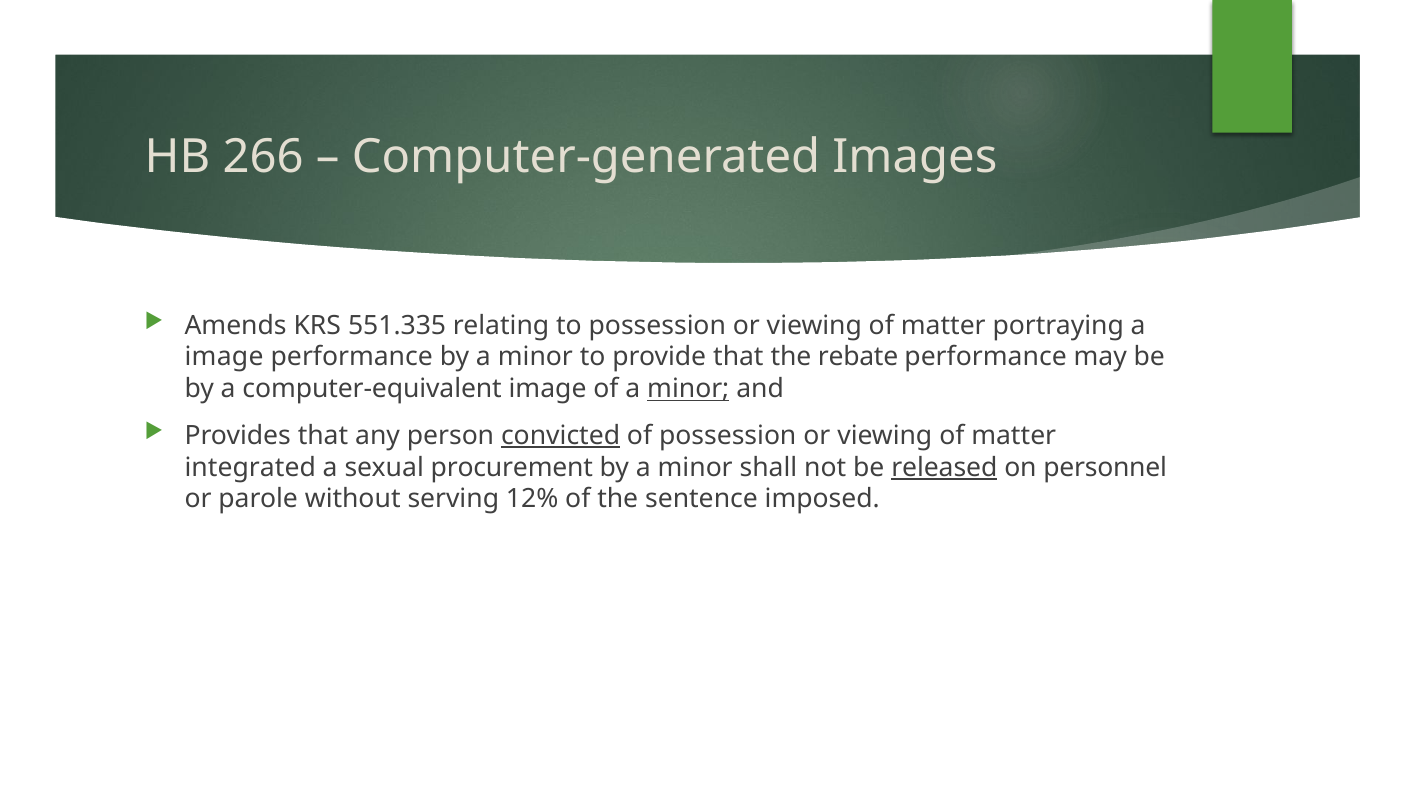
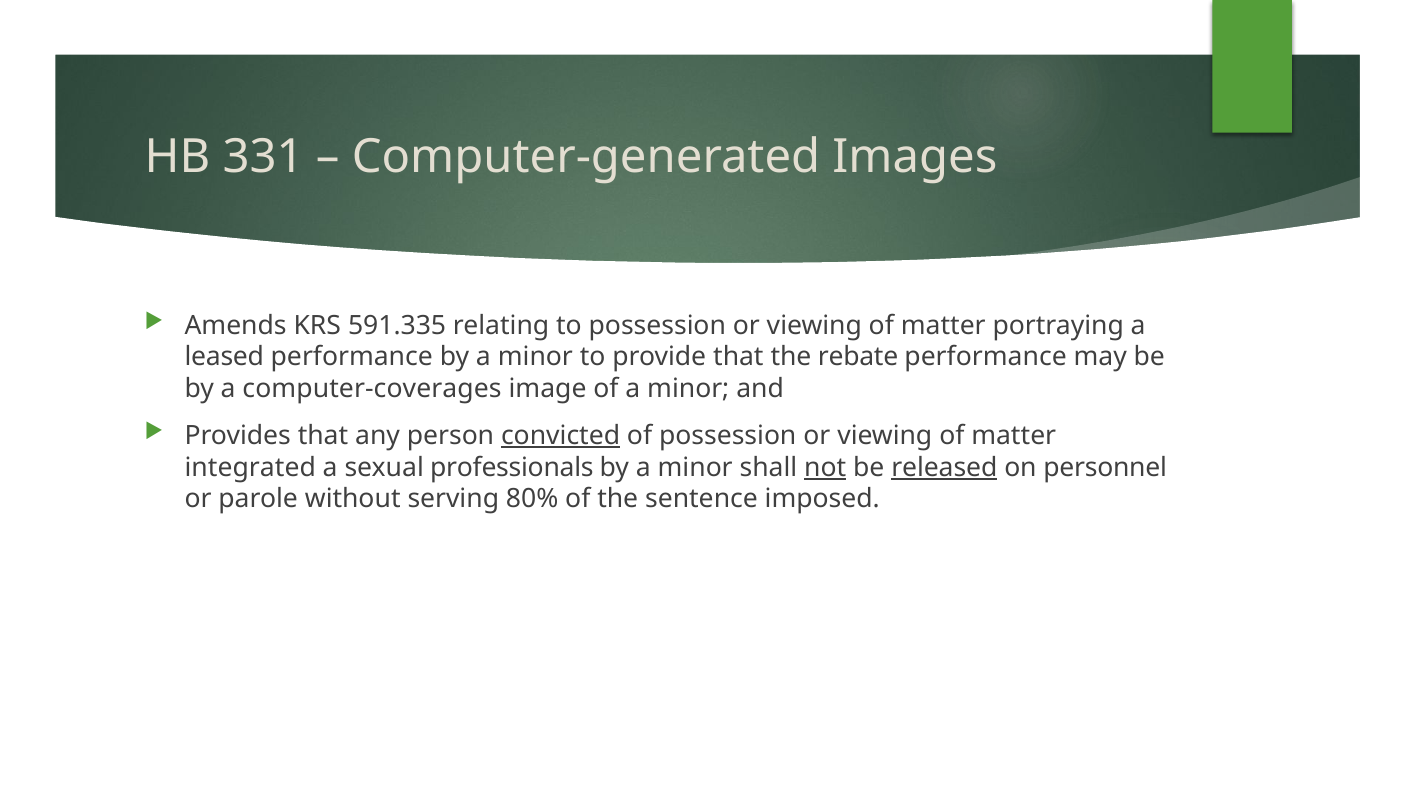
266: 266 -> 331
551.335: 551.335 -> 591.335
image at (224, 357): image -> leased
computer-equivalent: computer-equivalent -> computer-coverages
minor at (688, 389) underline: present -> none
procurement: procurement -> professionals
not underline: none -> present
12%: 12% -> 80%
